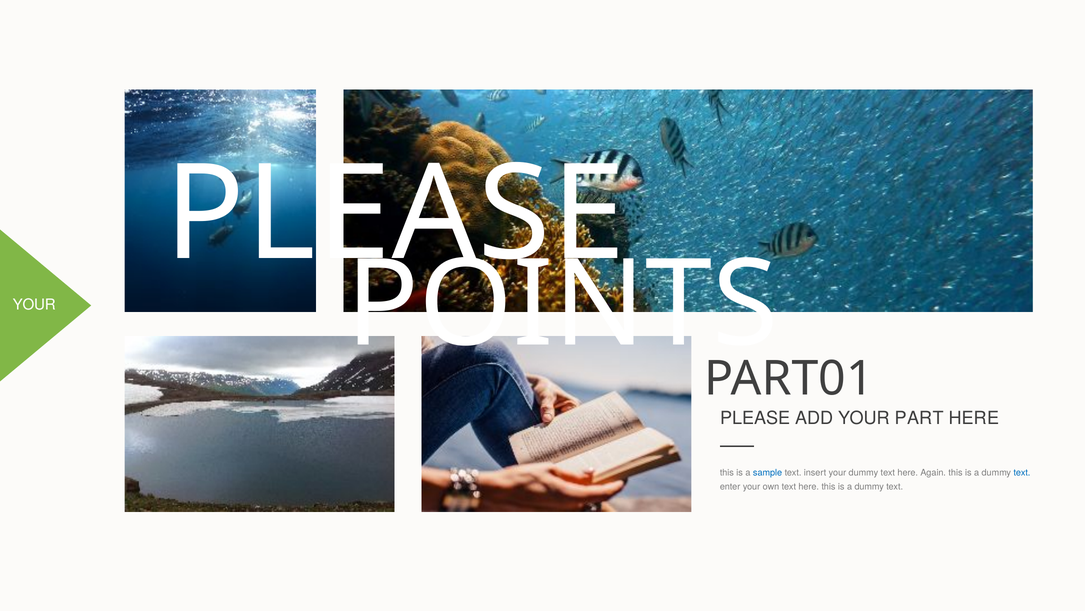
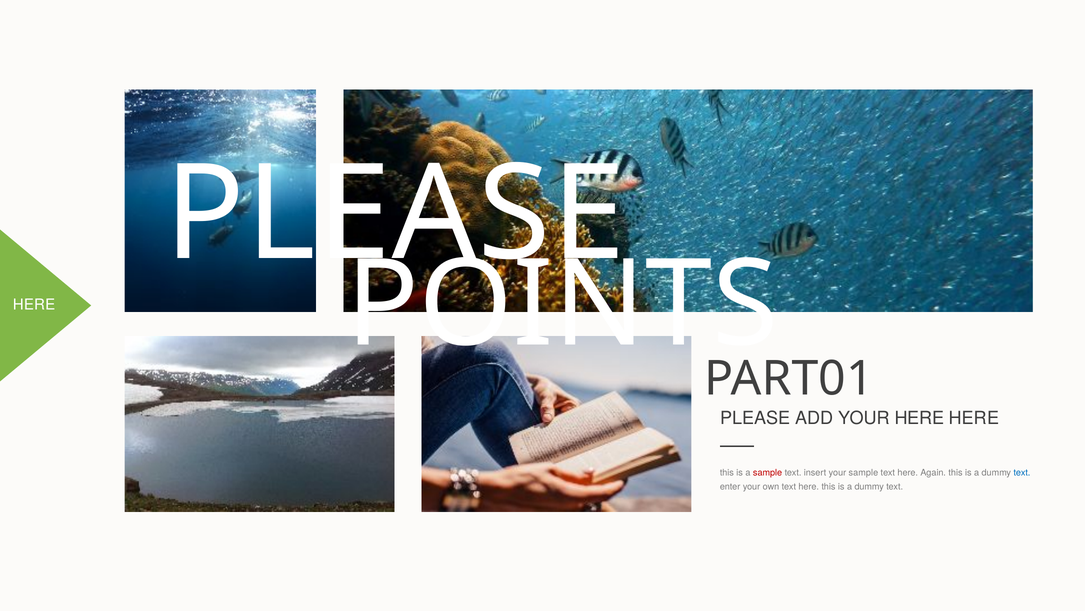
YOUR at (34, 304): YOUR -> HERE
YOUR PART: PART -> HERE
sample at (768, 472) colour: blue -> red
your dummy: dummy -> sample
